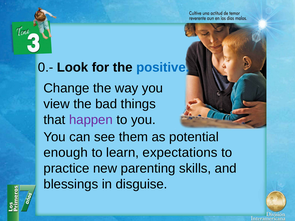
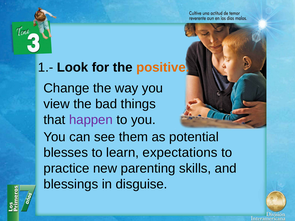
0.-: 0.- -> 1.-
positive colour: blue -> orange
enough: enough -> blesses
